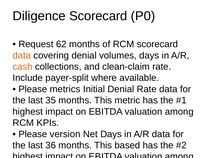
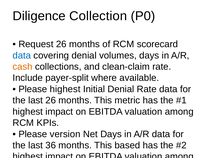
Diligence Scorecard: Scorecard -> Collection
Request 62: 62 -> 26
data at (22, 56) colour: orange -> blue
Please metrics: metrics -> highest
last 35: 35 -> 26
